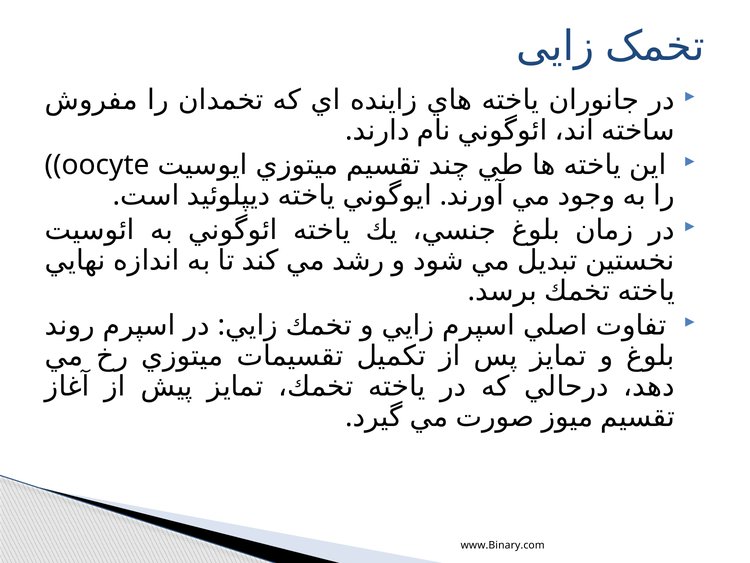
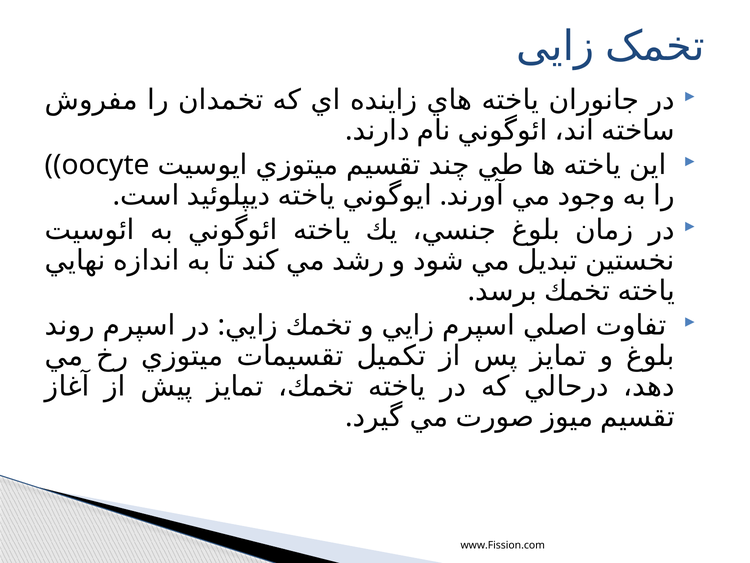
www.Binary.com: www.Binary.com -> www.Fission.com
